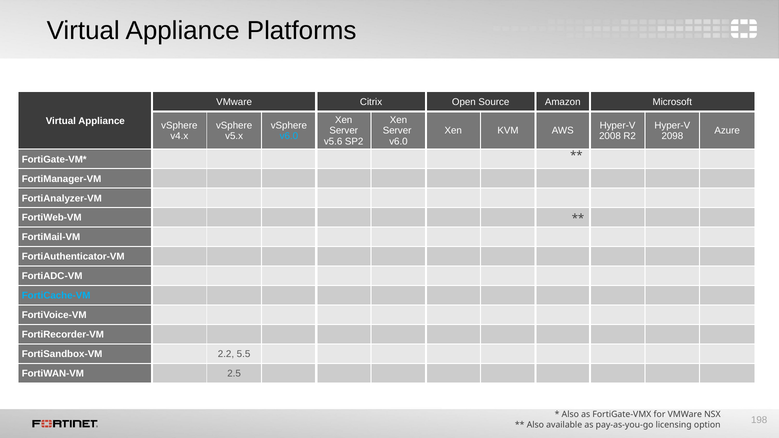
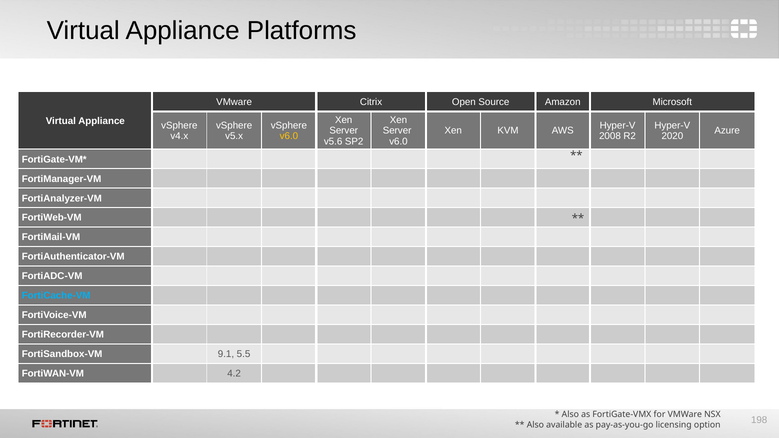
v6.0 at (289, 136) colour: light blue -> yellow
2098: 2098 -> 2020
2.2: 2.2 -> 9.1
2.5: 2.5 -> 4.2
